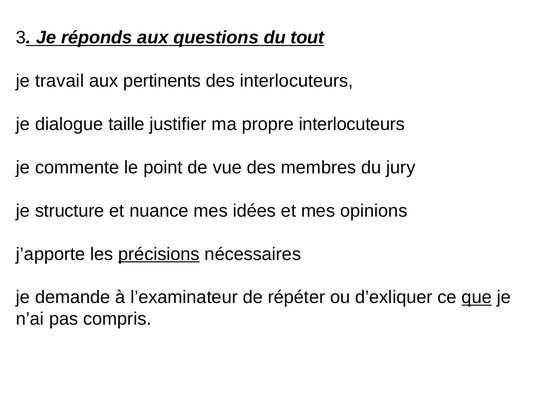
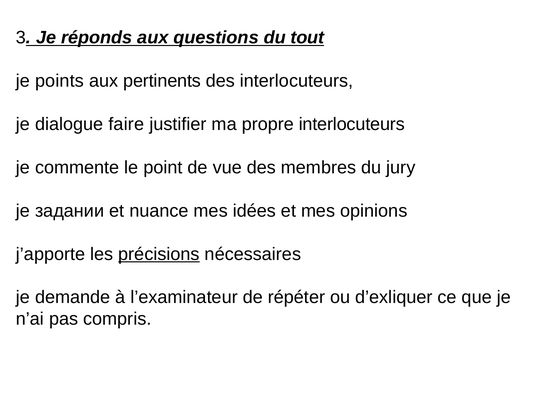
travail: travail -> points
taille: taille -> faire
structure: structure -> задании
que underline: present -> none
